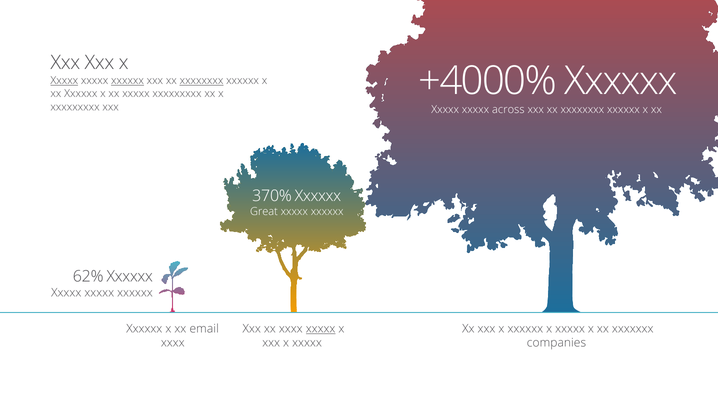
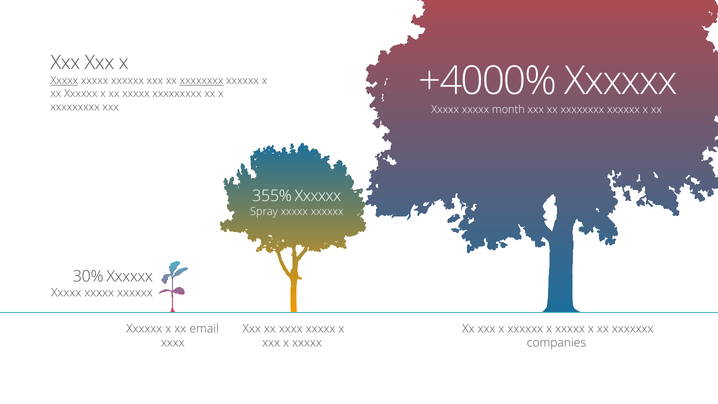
xxxxxx at (128, 81) underline: present -> none
across: across -> month
370%: 370% -> 355%
Great: Great -> Spray
62%: 62% -> 30%
xxxxx at (321, 328) underline: present -> none
